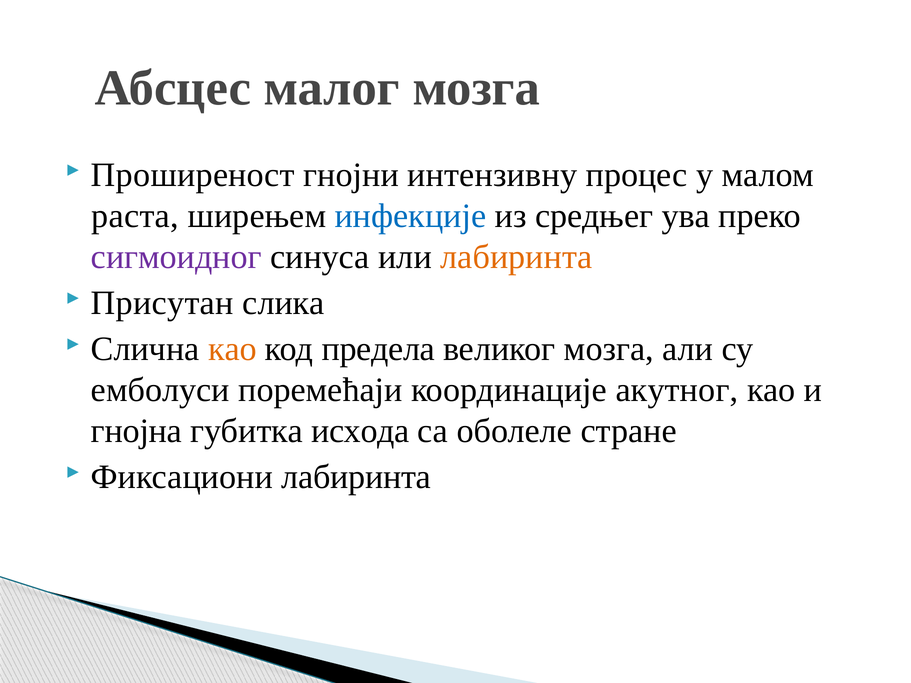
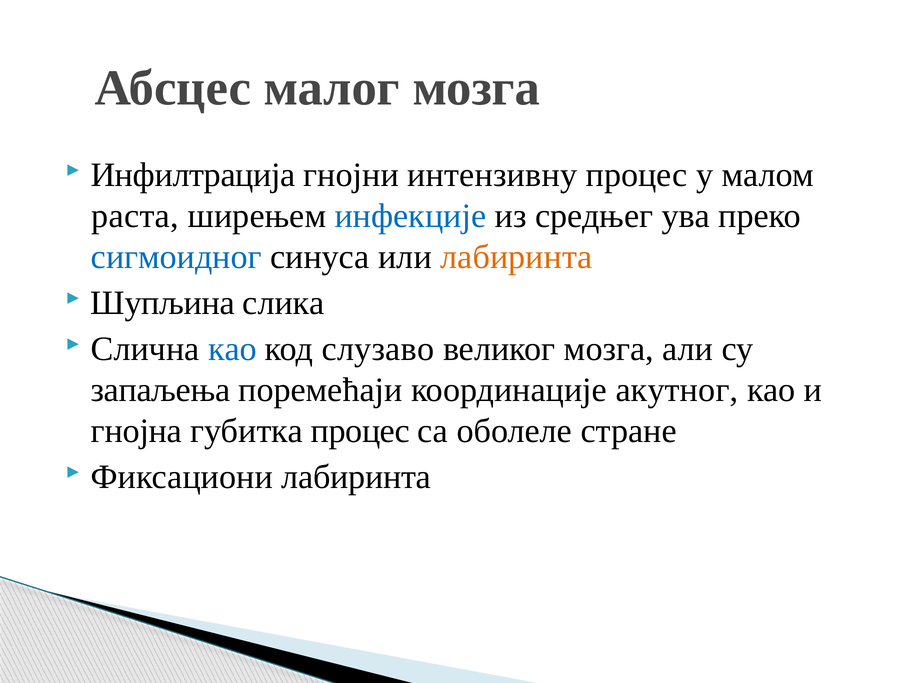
Проширеност: Проширеност -> Инфилтрација
сигмоидног colour: purple -> blue
Присутан: Присутан -> Шупљина
као at (232, 349) colour: orange -> blue
предела: предела -> слузаво
емболуси: емболуси -> запаљења
губитка исхода: исхода -> процес
